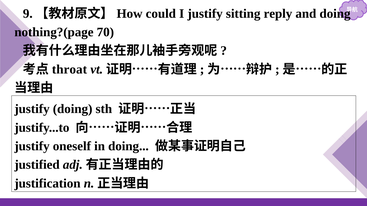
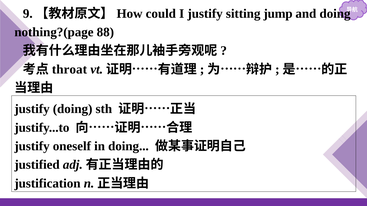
reply: reply -> jump
70: 70 -> 88
